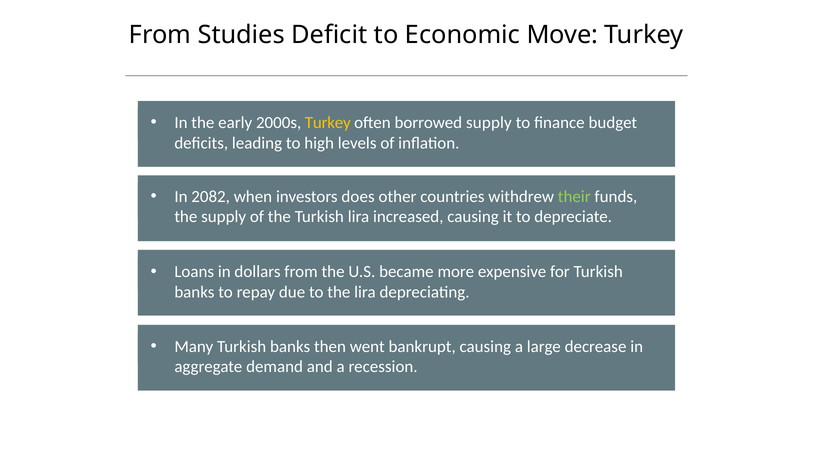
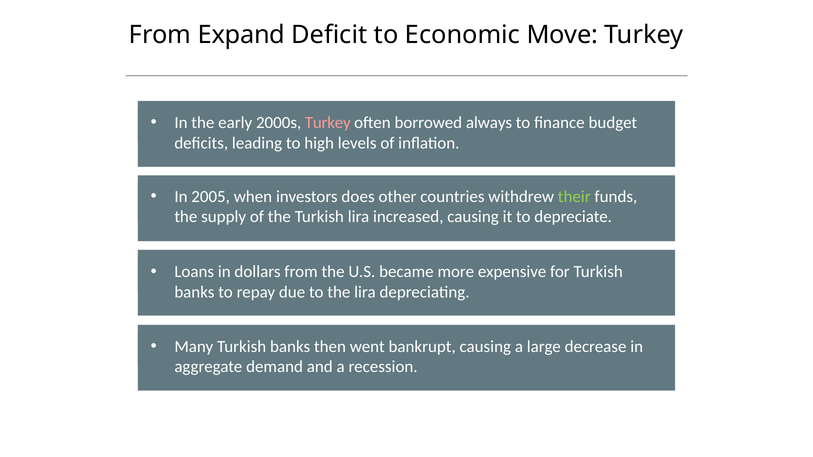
Studies: Studies -> Expand
Turkey at (328, 123) colour: yellow -> pink
borrowed supply: supply -> always
2082: 2082 -> 2005
